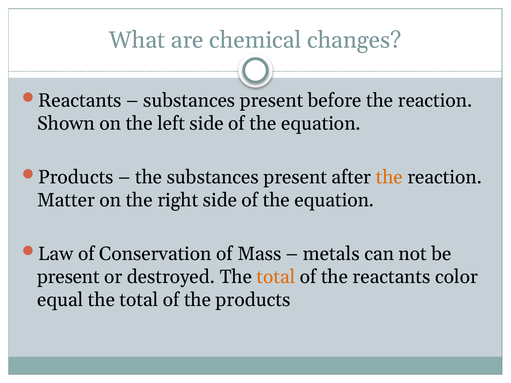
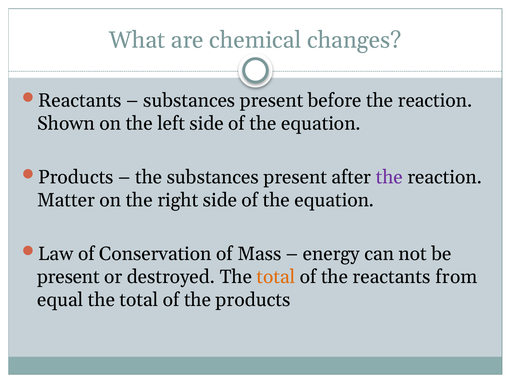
the at (389, 177) colour: orange -> purple
metals: metals -> energy
color: color -> from
